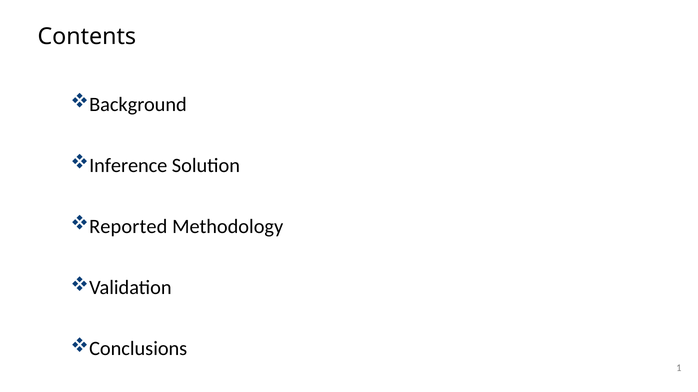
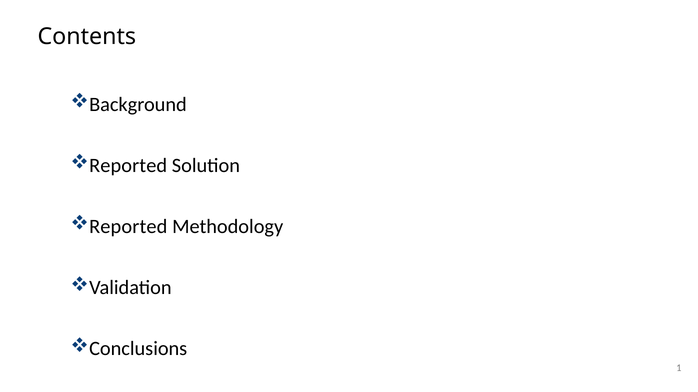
Inference at (128, 166): Inference -> Reported
